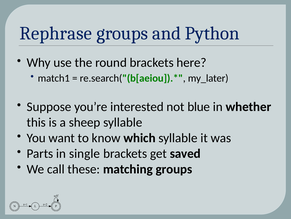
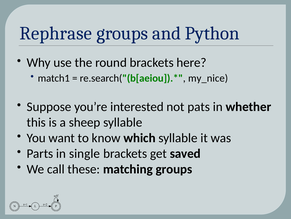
my_later: my_later -> my_nice
blue: blue -> pats
